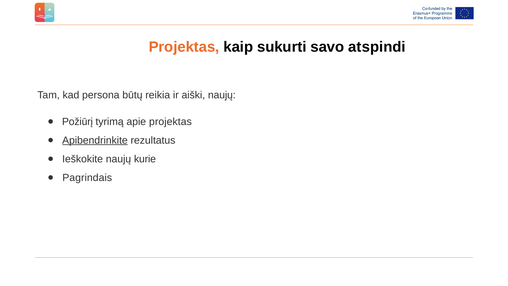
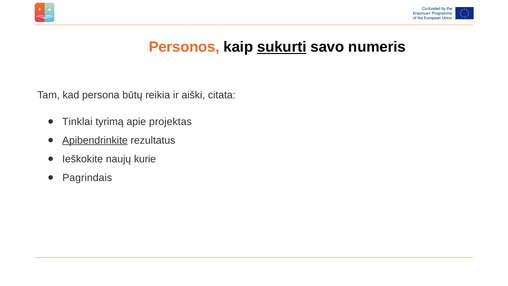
Projektas at (184, 47): Projektas -> Personos
sukurti underline: none -> present
atspindi: atspindi -> numeris
aiški naujų: naujų -> citata
Požiūrį: Požiūrį -> Tinklai
